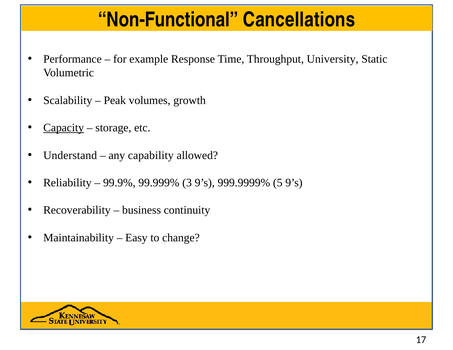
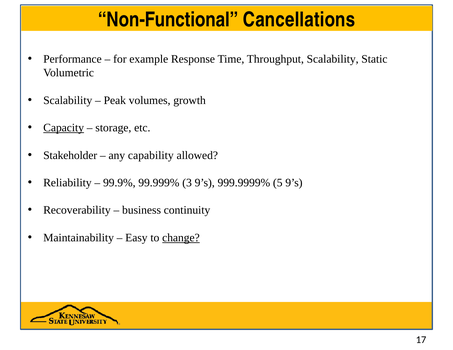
Throughput University: University -> Scalability
Understand: Understand -> Stakeholder
change underline: none -> present
